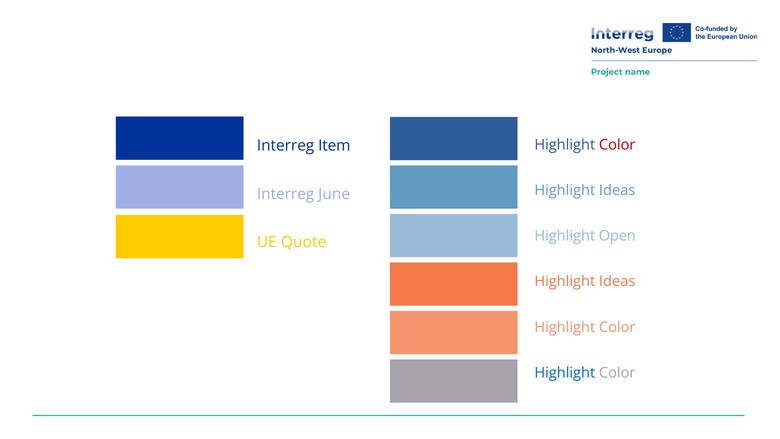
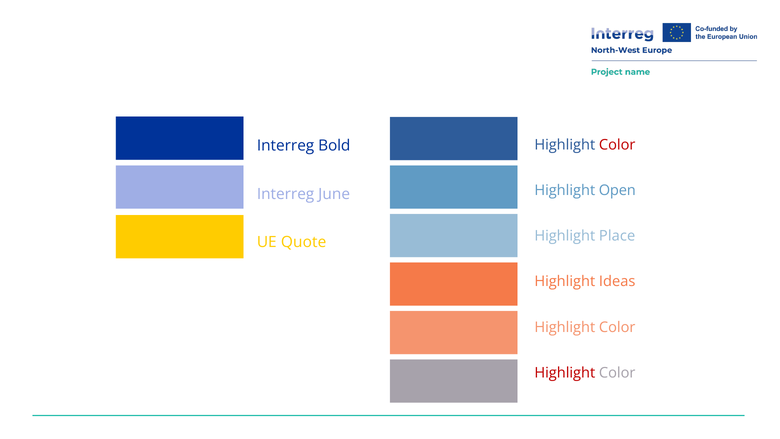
Item: Item -> Bold
Ideas at (617, 190): Ideas -> Open
Open: Open -> Place
Highlight at (565, 373) colour: blue -> red
